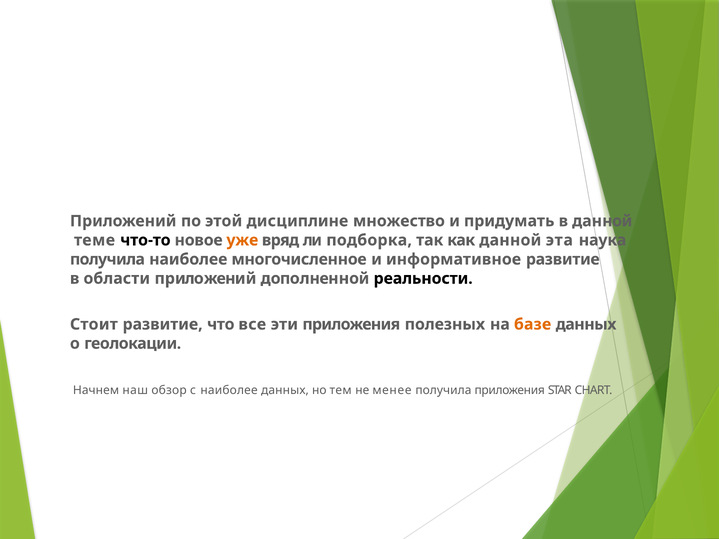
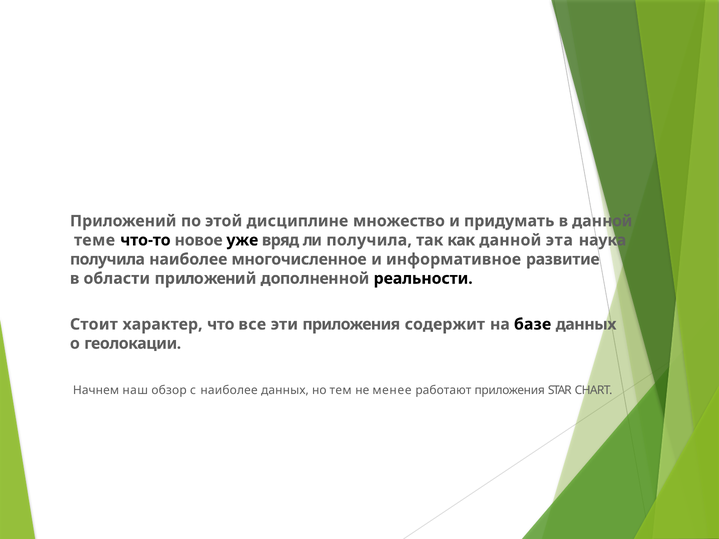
уже colour: orange -> black
ли подборка: подборка -> получила
Стоит развитие: развитие -> характер
полезных: полезных -> содержит
базе colour: orange -> black
менее получила: получила -> работают
